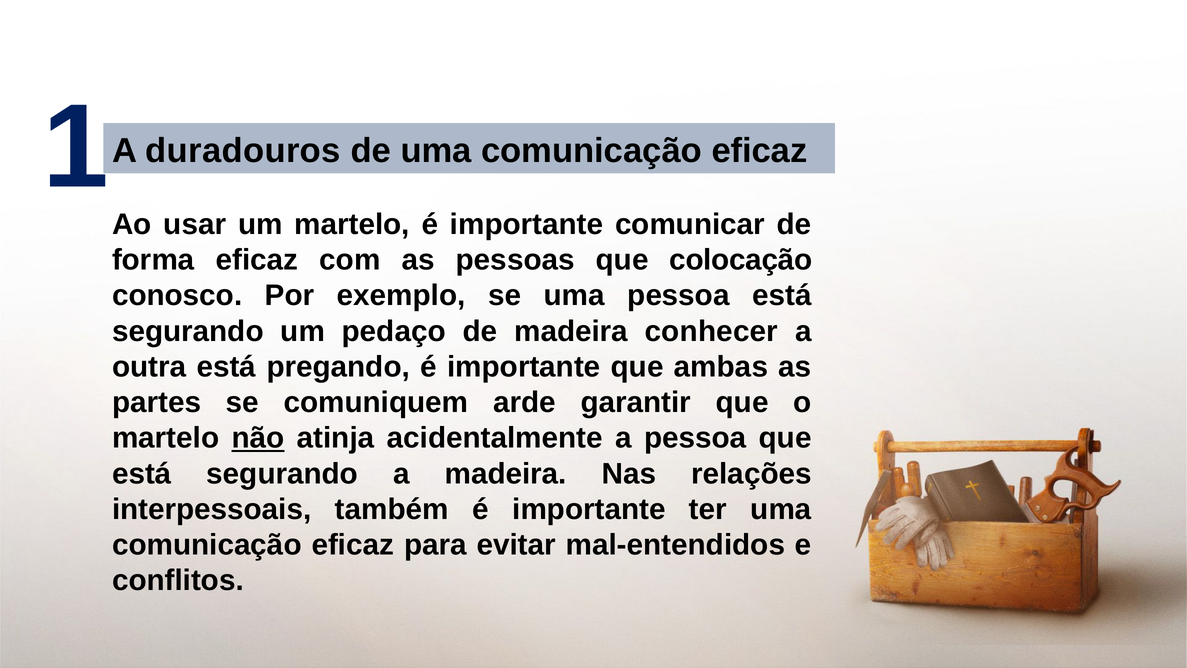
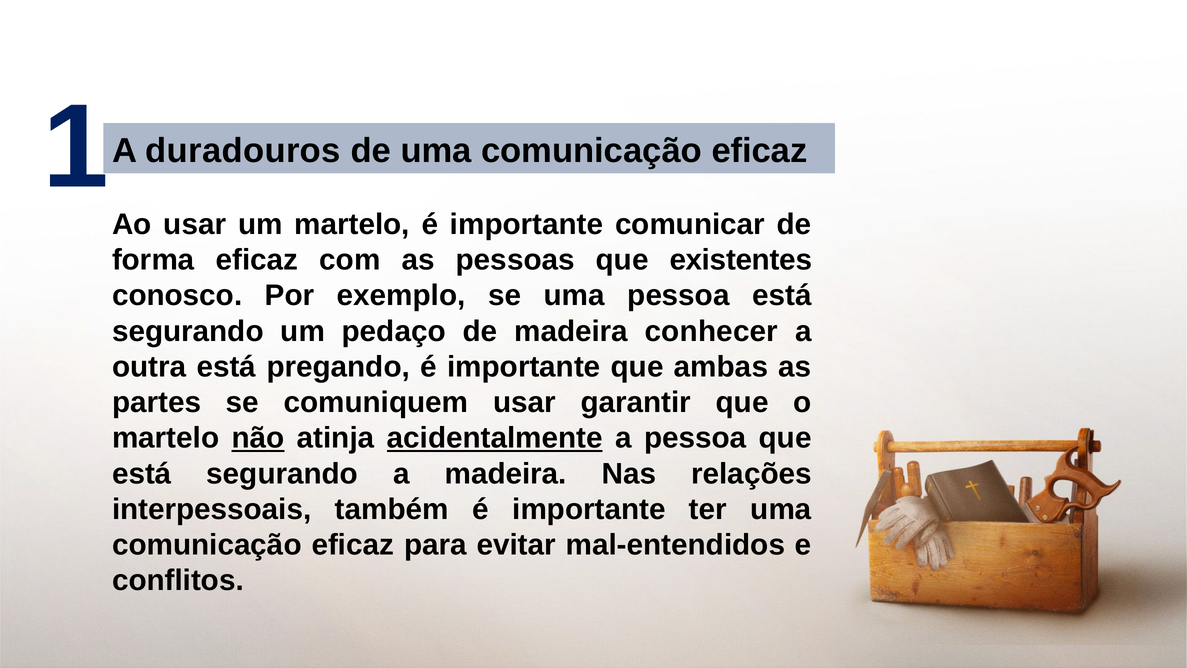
colocação: colocação -> existentes
comuniquem arde: arde -> usar
acidentalmente underline: none -> present
